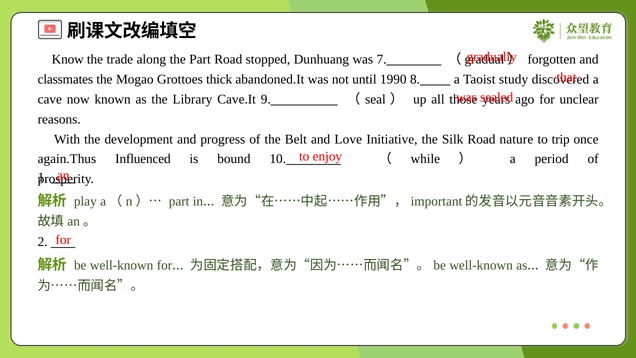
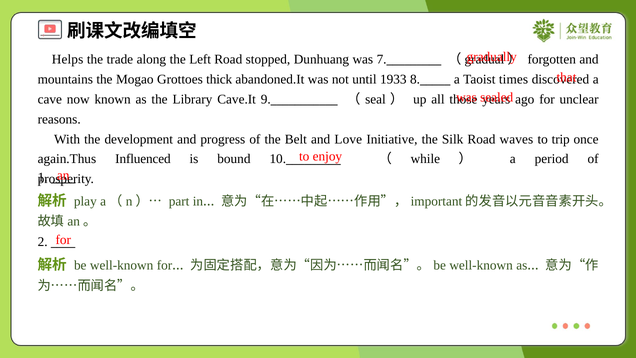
Know: Know -> Helps
the Part: Part -> Left
classmates: classmates -> mountains
1990: 1990 -> 1933
study: study -> times
nature: nature -> waves
